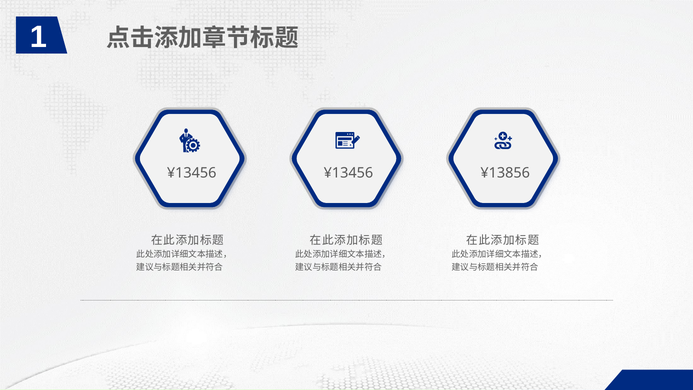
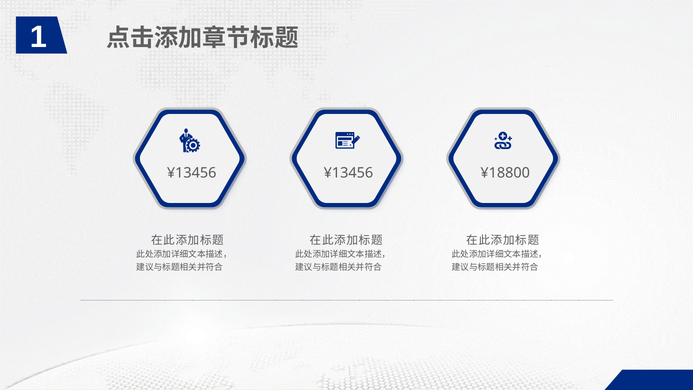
¥13856: ¥13856 -> ¥18800
